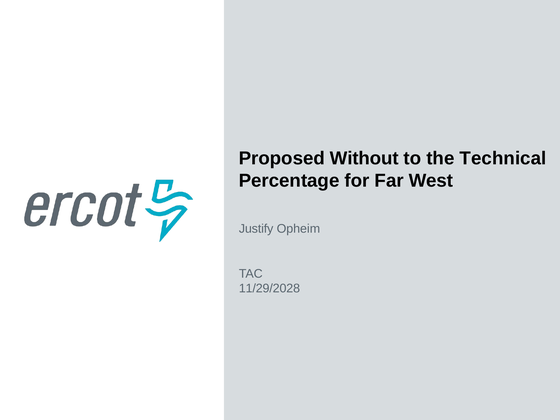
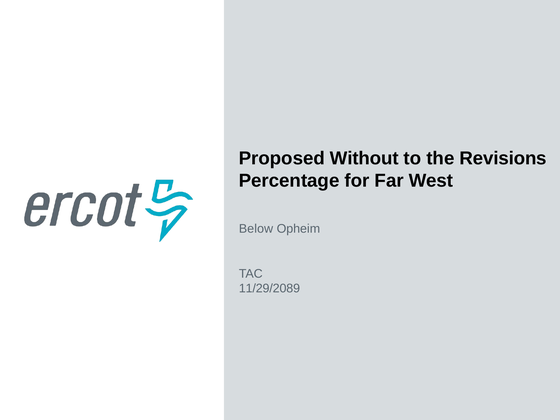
Technical: Technical -> Revisions
Justify: Justify -> Below
11/29/2028: 11/29/2028 -> 11/29/2089
